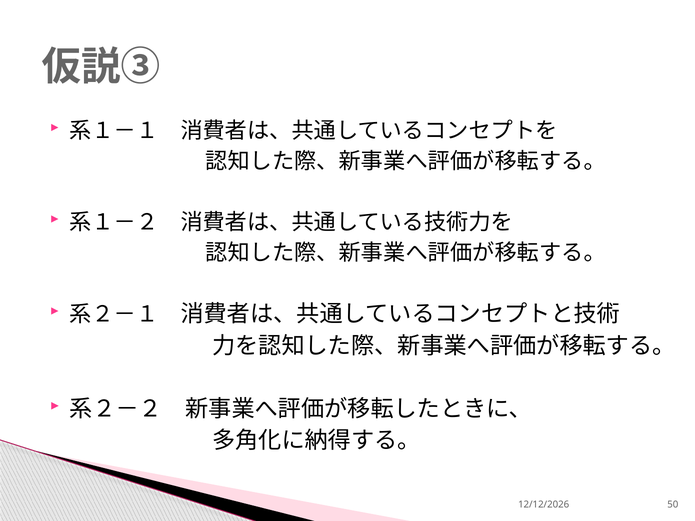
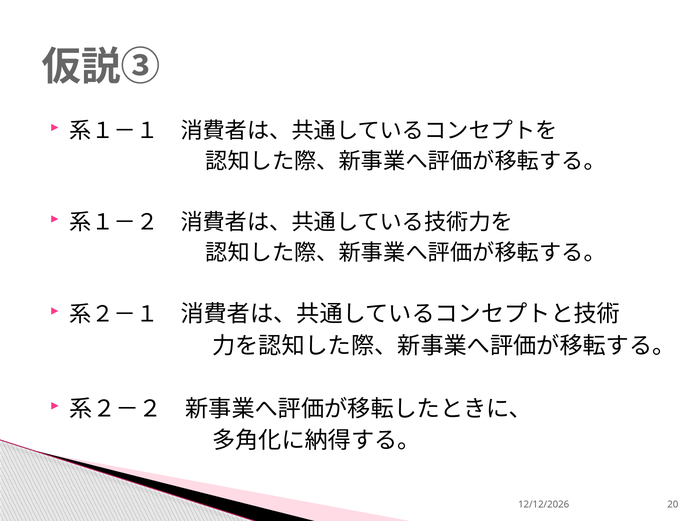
50: 50 -> 20
